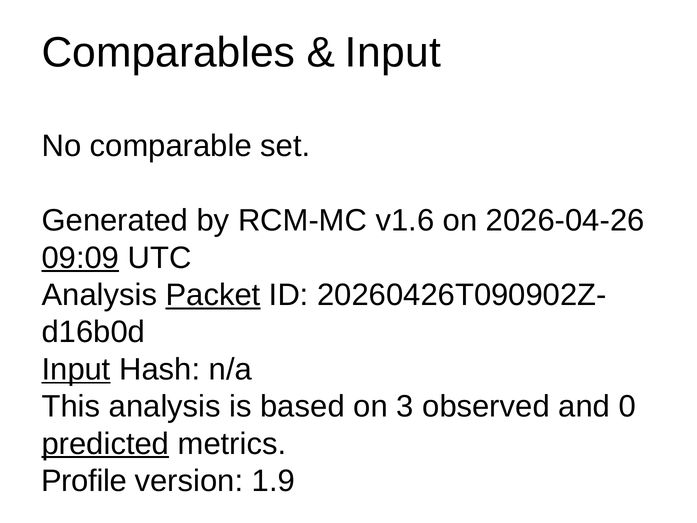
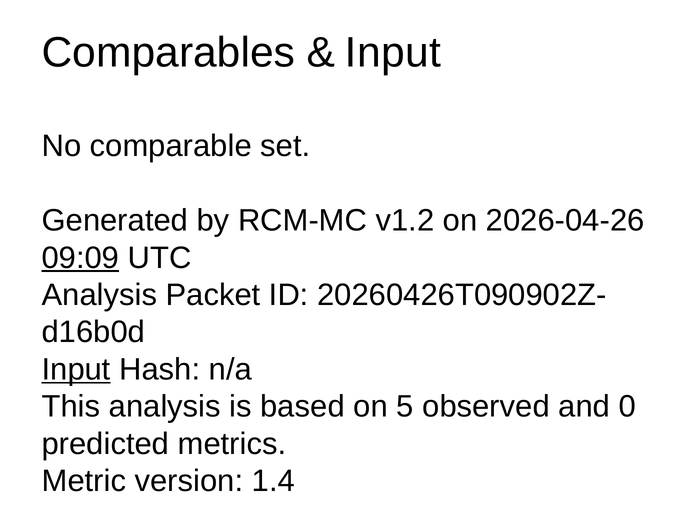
v1.6: v1.6 -> v1.2
Packet underline: present -> none
3: 3 -> 5
predicted underline: present -> none
Profile: Profile -> Metric
1.9: 1.9 -> 1.4
